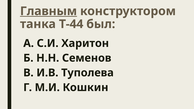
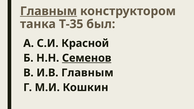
Т-44: Т-44 -> Т-35
Харитон: Харитон -> Красной
Семенов underline: none -> present
И.В Туполева: Туполева -> Главным
